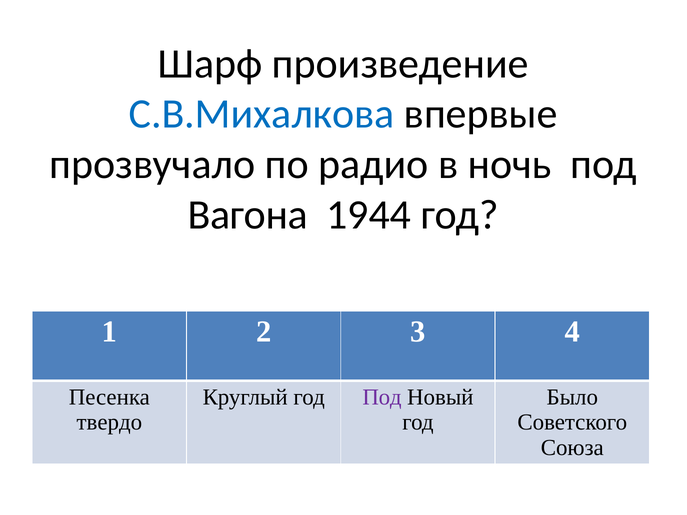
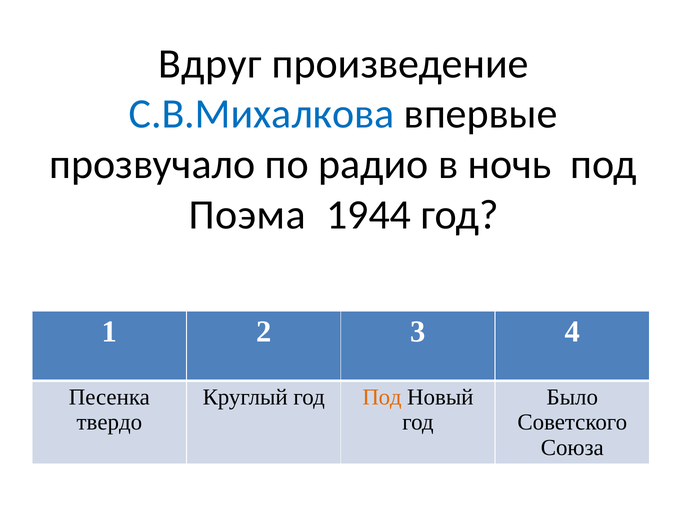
Шарф: Шарф -> Вдруг
Вагона: Вагона -> Поэма
Под at (382, 397) colour: purple -> orange
